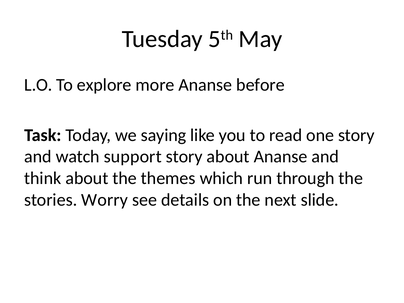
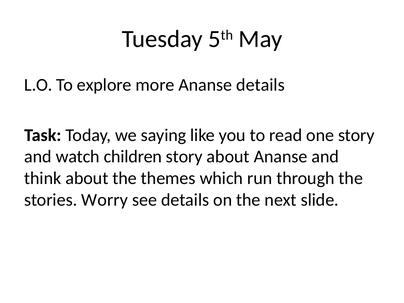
Ananse before: before -> details
support: support -> children
